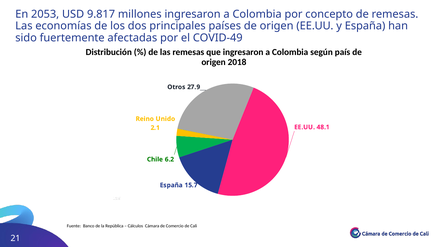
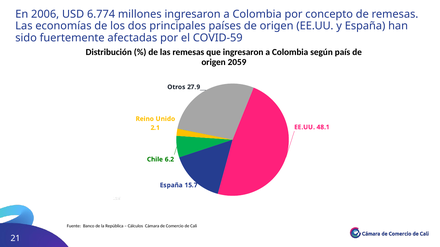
2053: 2053 -> 2006
9.817: 9.817 -> 6.774
COVID-49: COVID-49 -> COVID-59
2018: 2018 -> 2059
